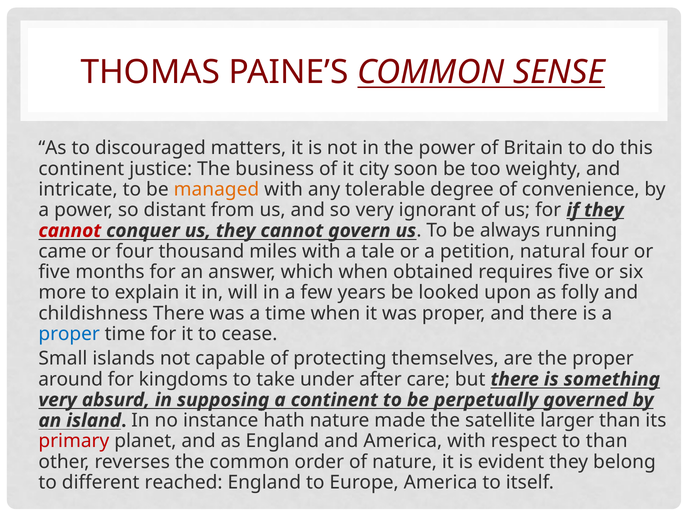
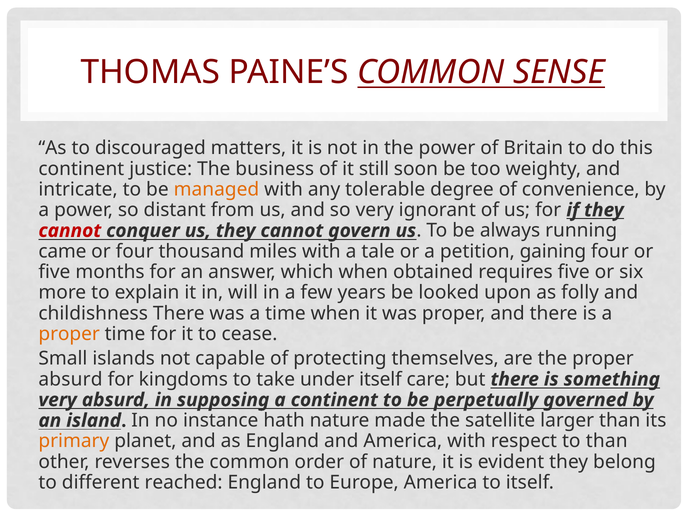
city: city -> still
natural: natural -> gaining
proper at (69, 334) colour: blue -> orange
around at (71, 379): around -> absurd
under after: after -> itself
primary colour: red -> orange
